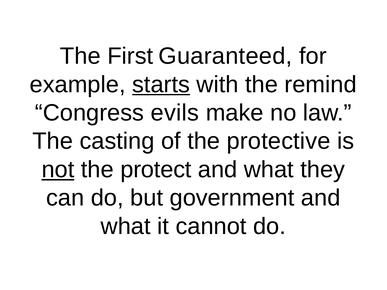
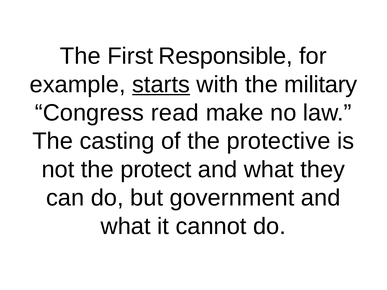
Guaranteed: Guaranteed -> Responsible
remind: remind -> military
evils: evils -> read
not underline: present -> none
